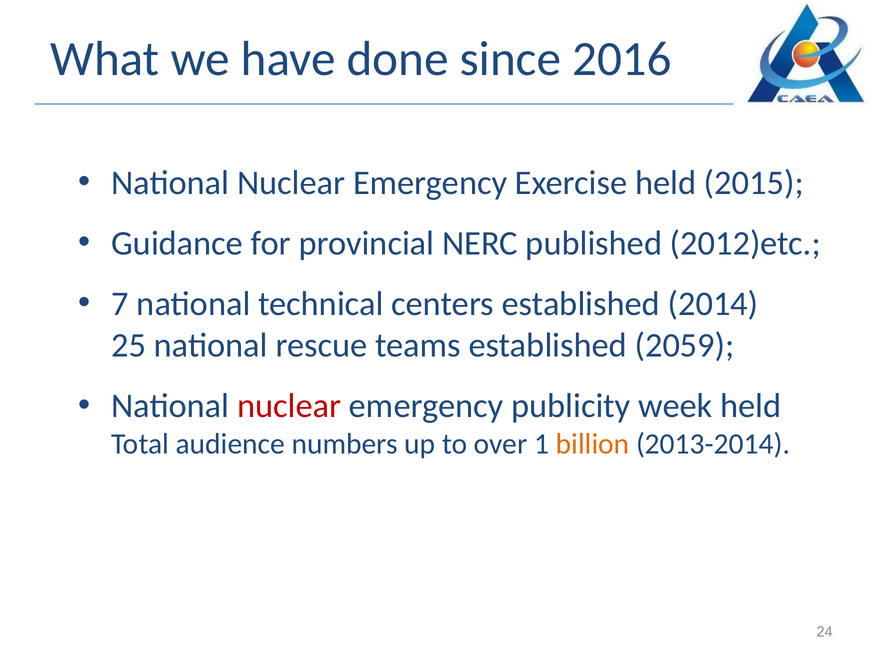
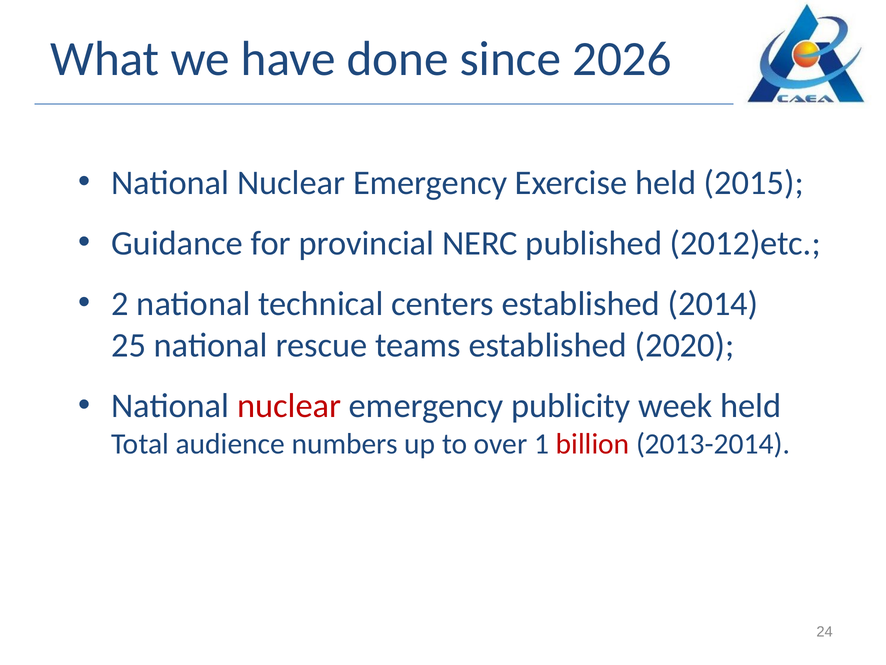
2016: 2016 -> 2026
7: 7 -> 2
2059: 2059 -> 2020
billion colour: orange -> red
